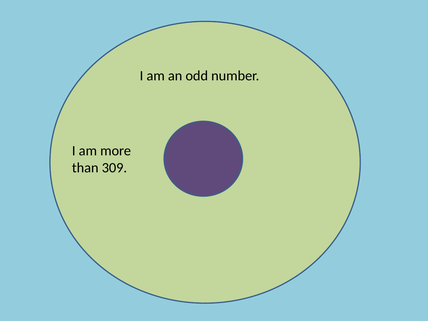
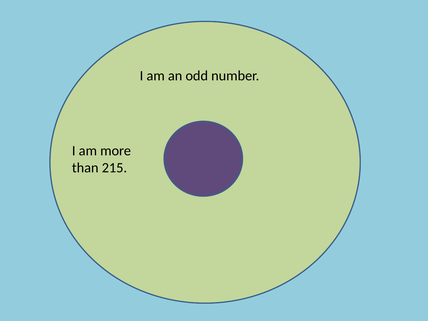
309: 309 -> 215
